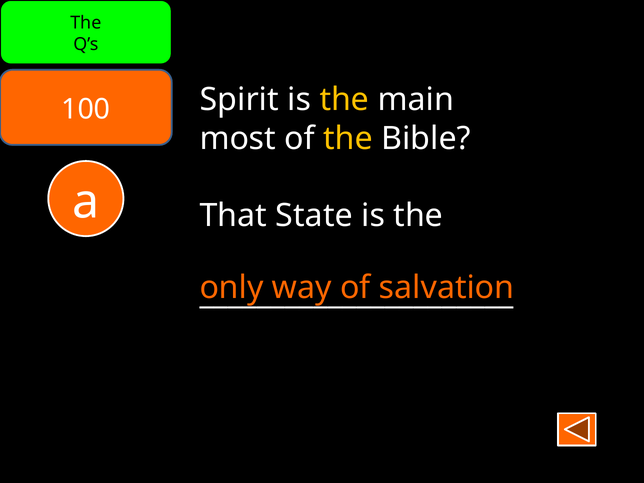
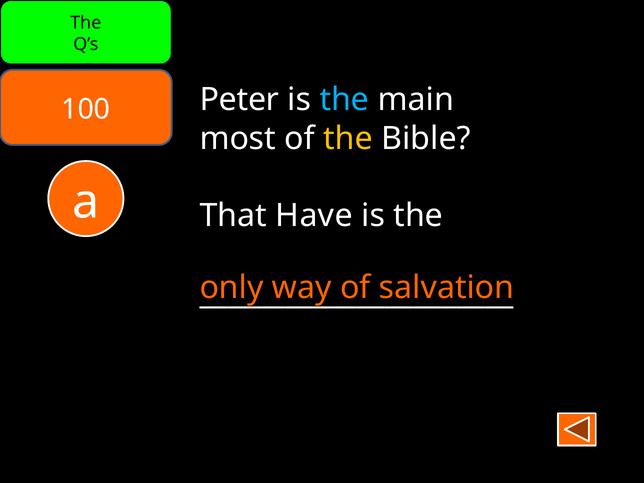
Spirit: Spirit -> Peter
the at (344, 100) colour: yellow -> light blue
State: State -> Have
